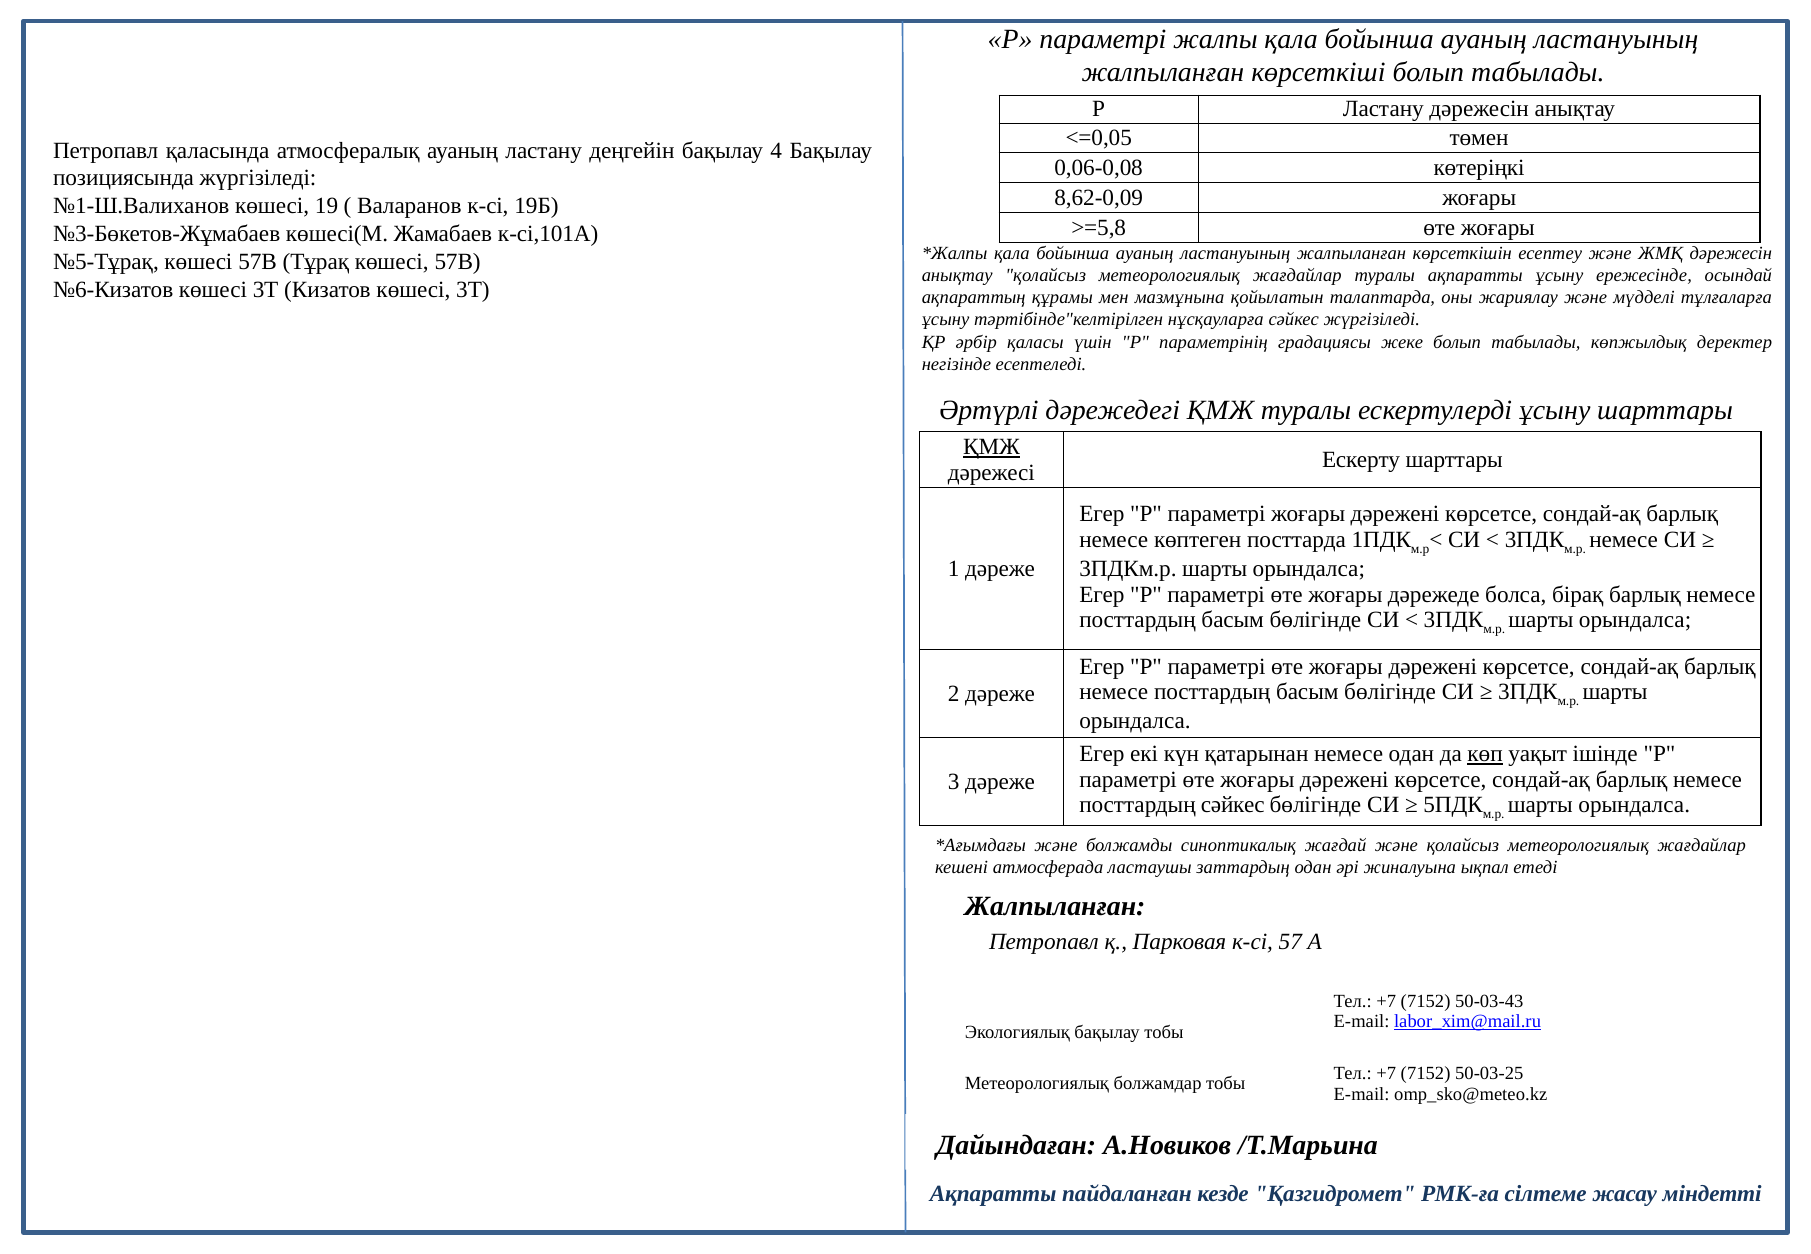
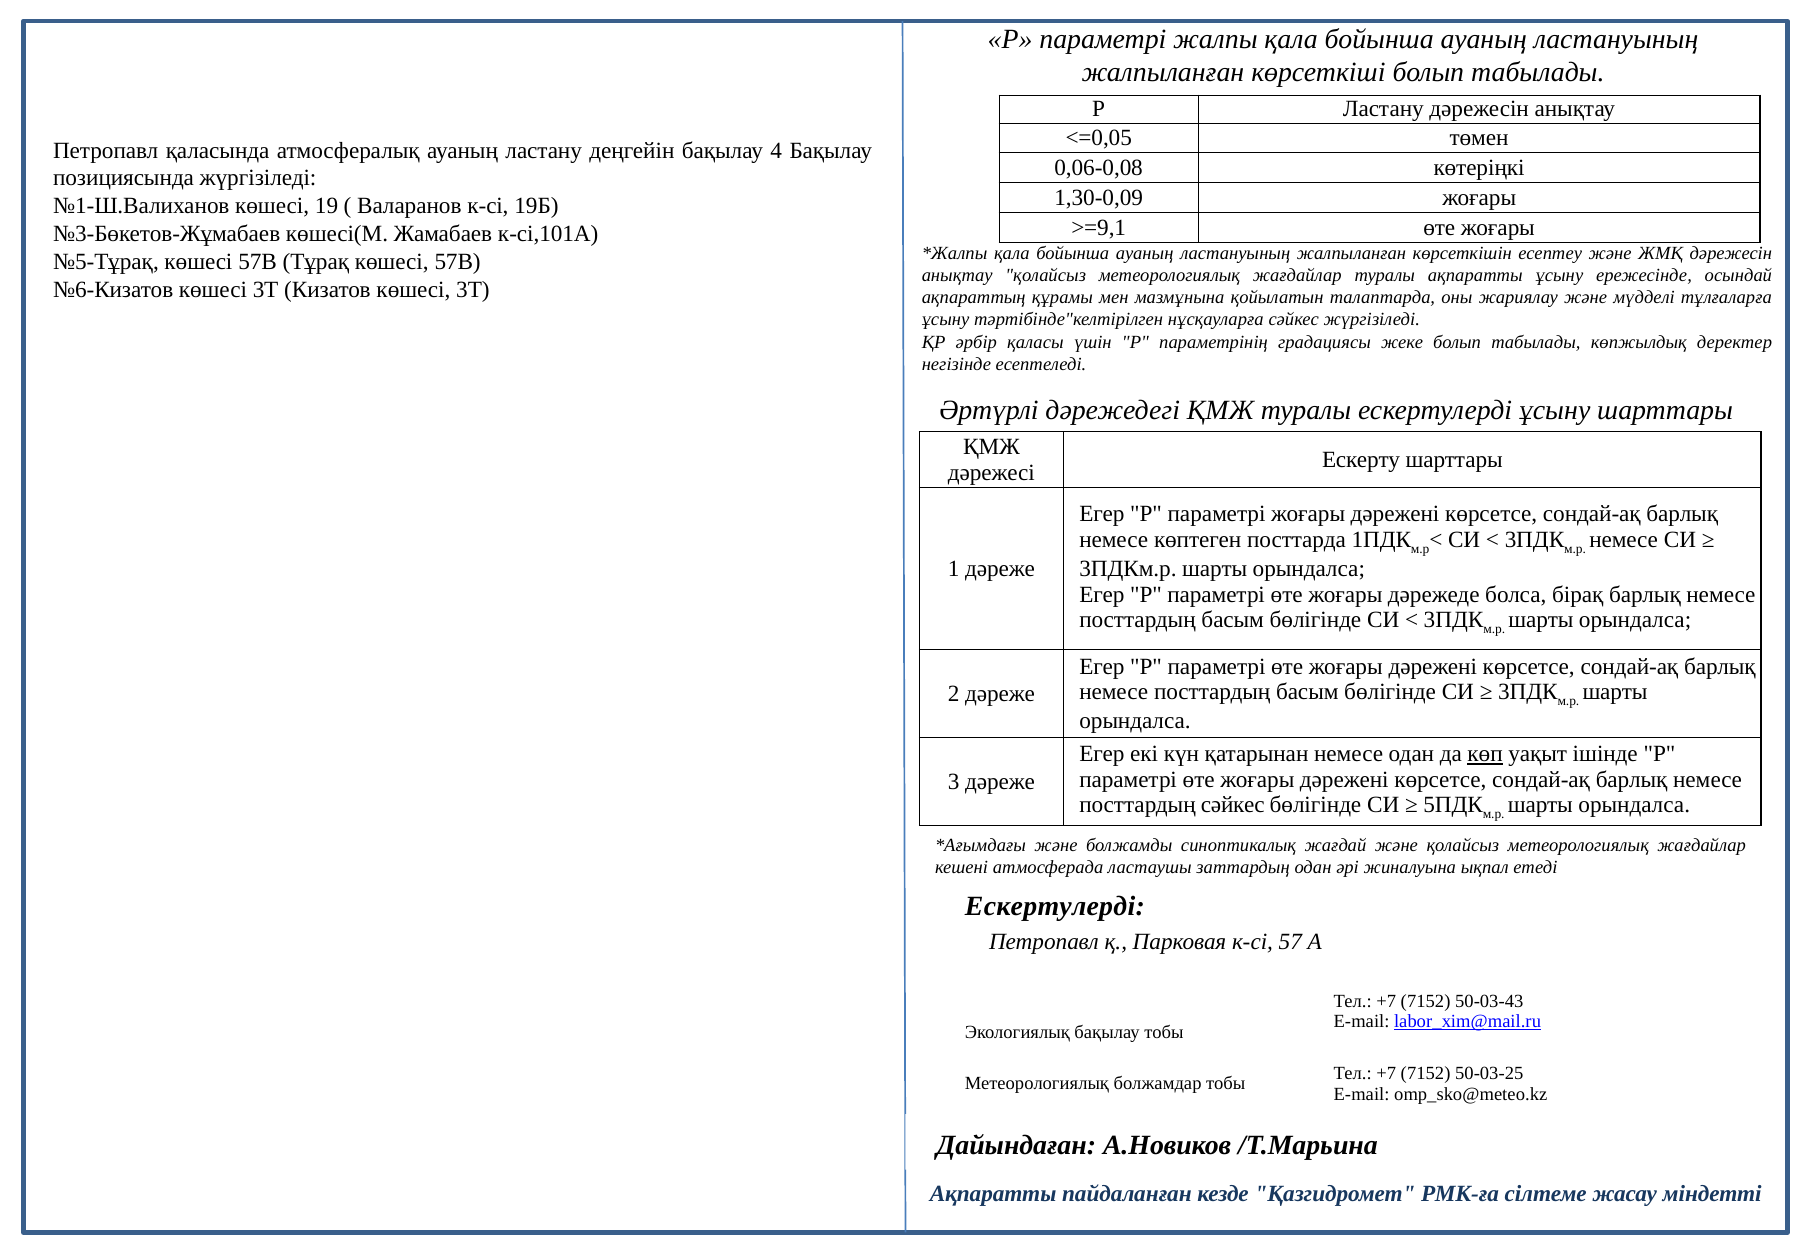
8,62-0,09: 8,62-0,09 -> 1,30-0,09
>=5,8: >=5,8 -> >=9,1
ҚМЖ at (992, 447) underline: present -> none
Жалпыланған at (1055, 906): Жалпыланған -> Ескертулерді
